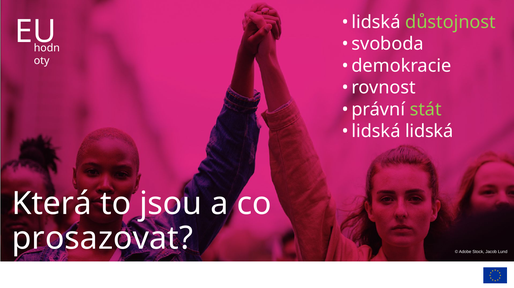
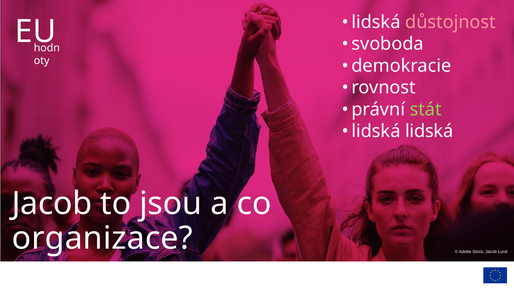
důstojnost colour: light green -> pink
Která at (52, 203): Která -> Jacob
prosazovat: prosazovat -> organizace
